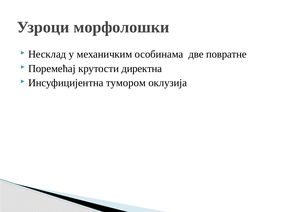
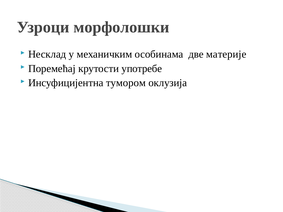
повратне: повратне -> материје
директна: директна -> употребе
